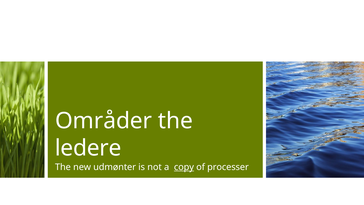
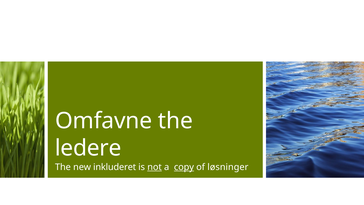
Områder: Områder -> Omfavne
udmønter: udmønter -> inkluderet
not underline: none -> present
processer: processer -> løsninger
